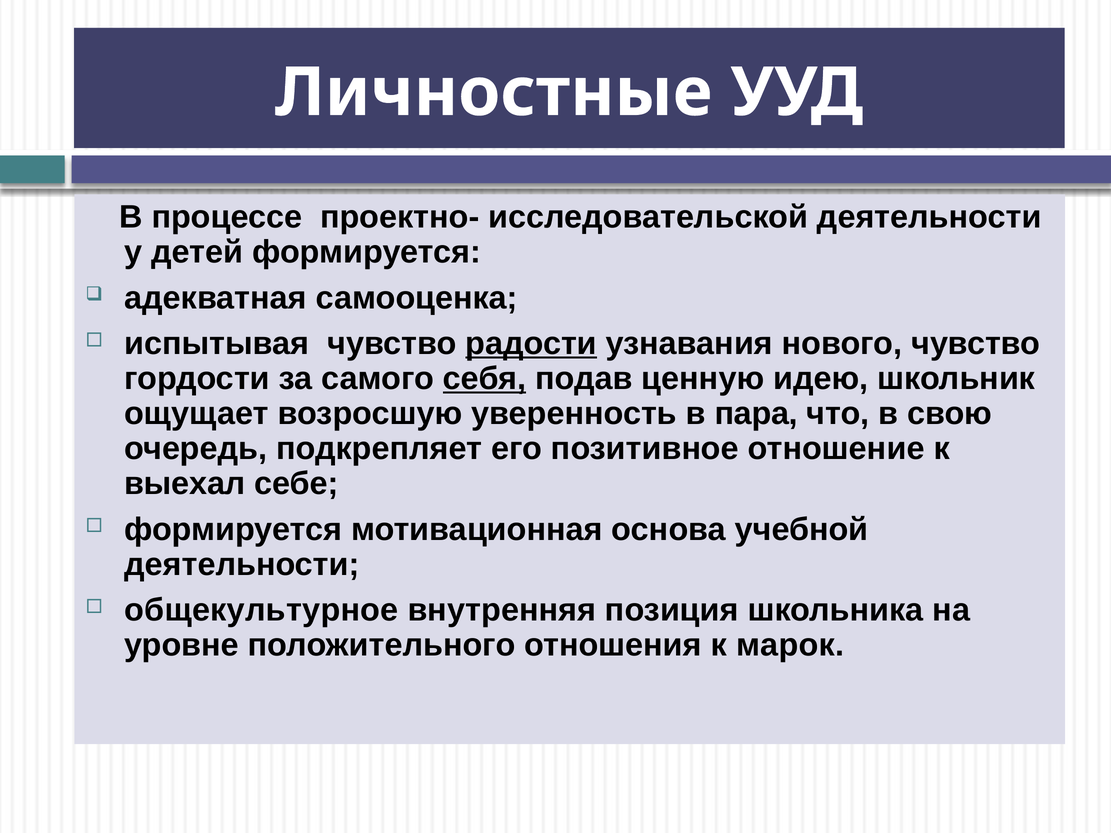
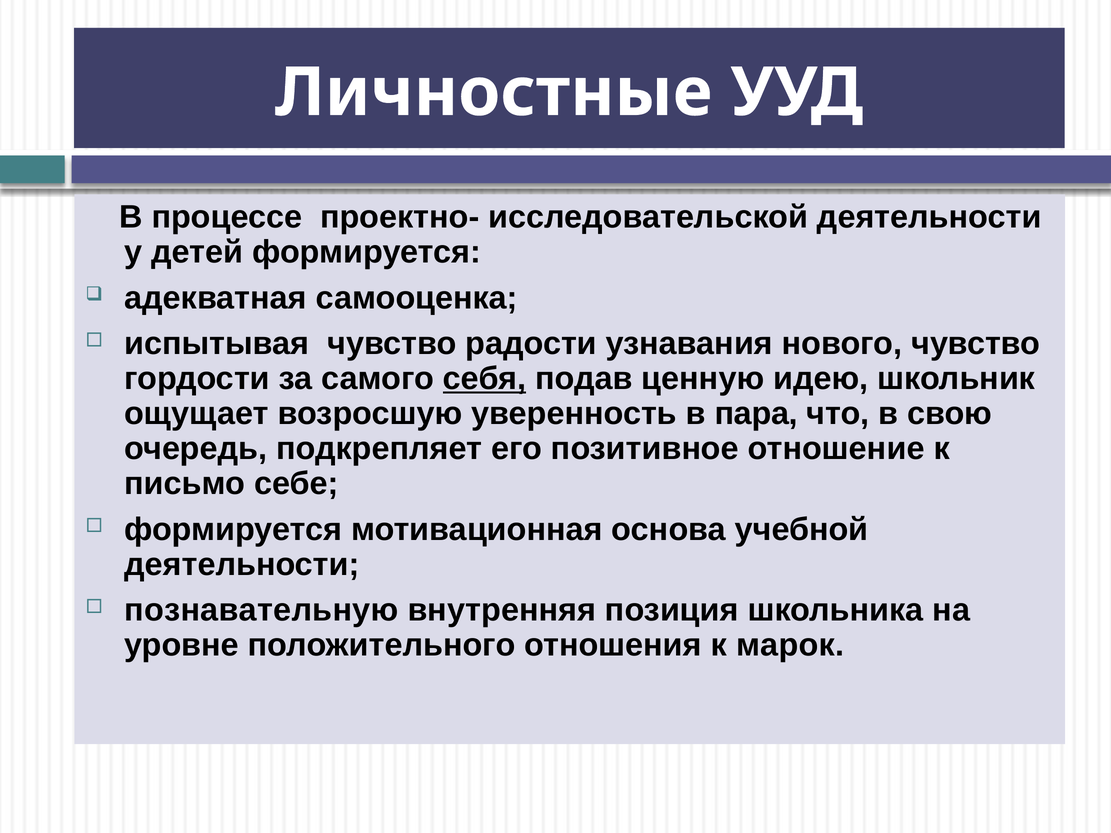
радости underline: present -> none
выехал: выехал -> письмо
общекультурное: общекультурное -> познавательную
